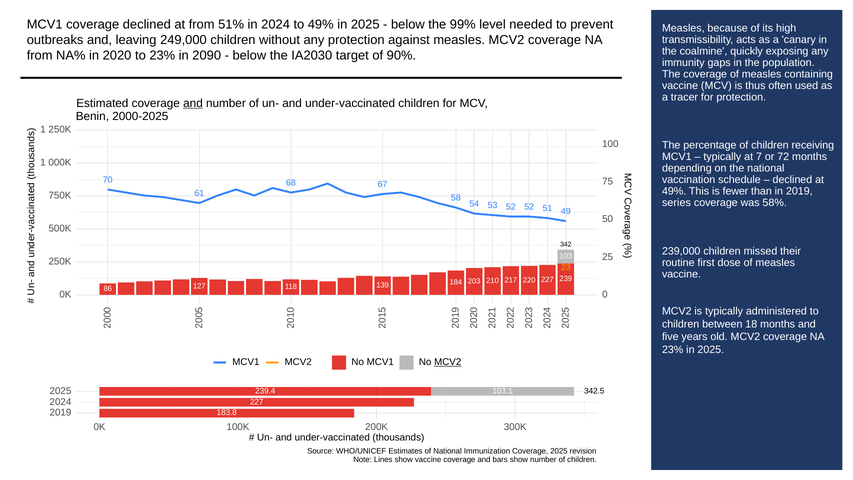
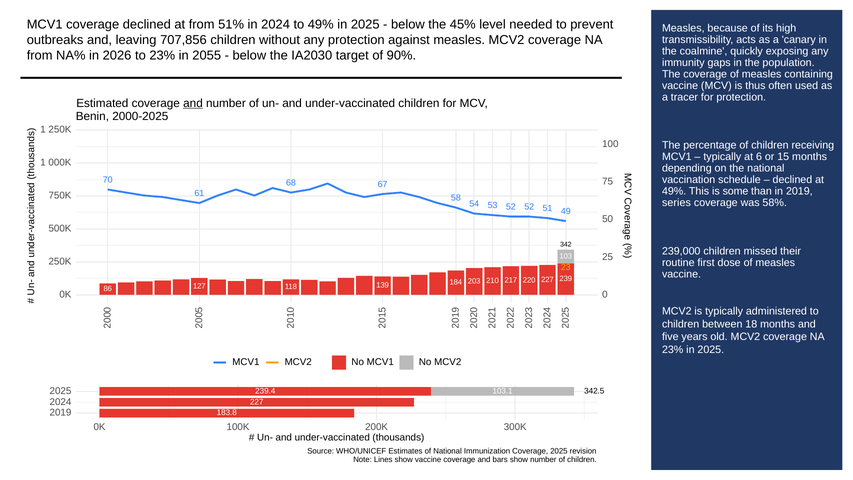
99%: 99% -> 45%
249,000: 249,000 -> 707,856
2020: 2020 -> 2026
2090: 2090 -> 2055
7: 7 -> 6
72: 72 -> 15
fewer: fewer -> some
MCV2 at (448, 362) underline: present -> none
